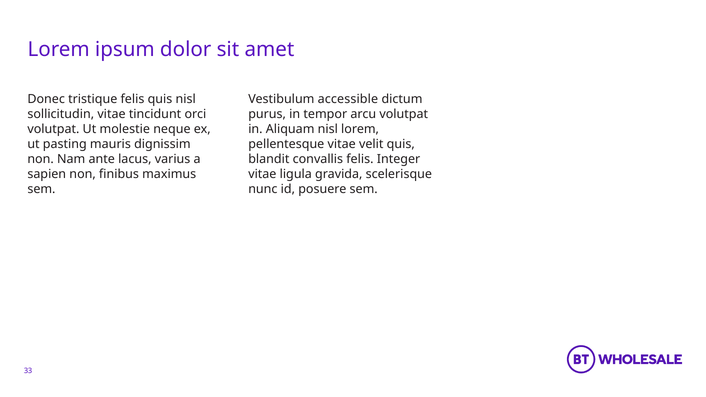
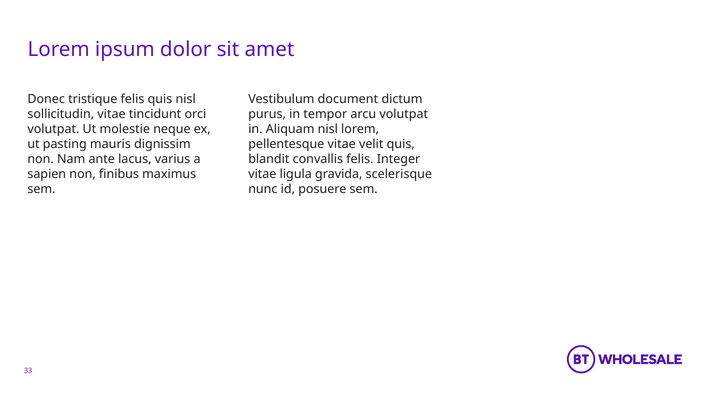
accessible: accessible -> document
